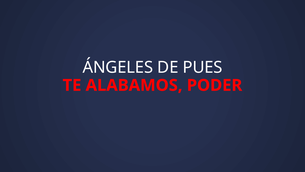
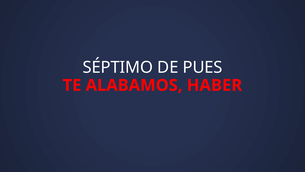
ÁNGELES: ÁNGELES -> SÉPTIMO
PODER: PODER -> HABER
